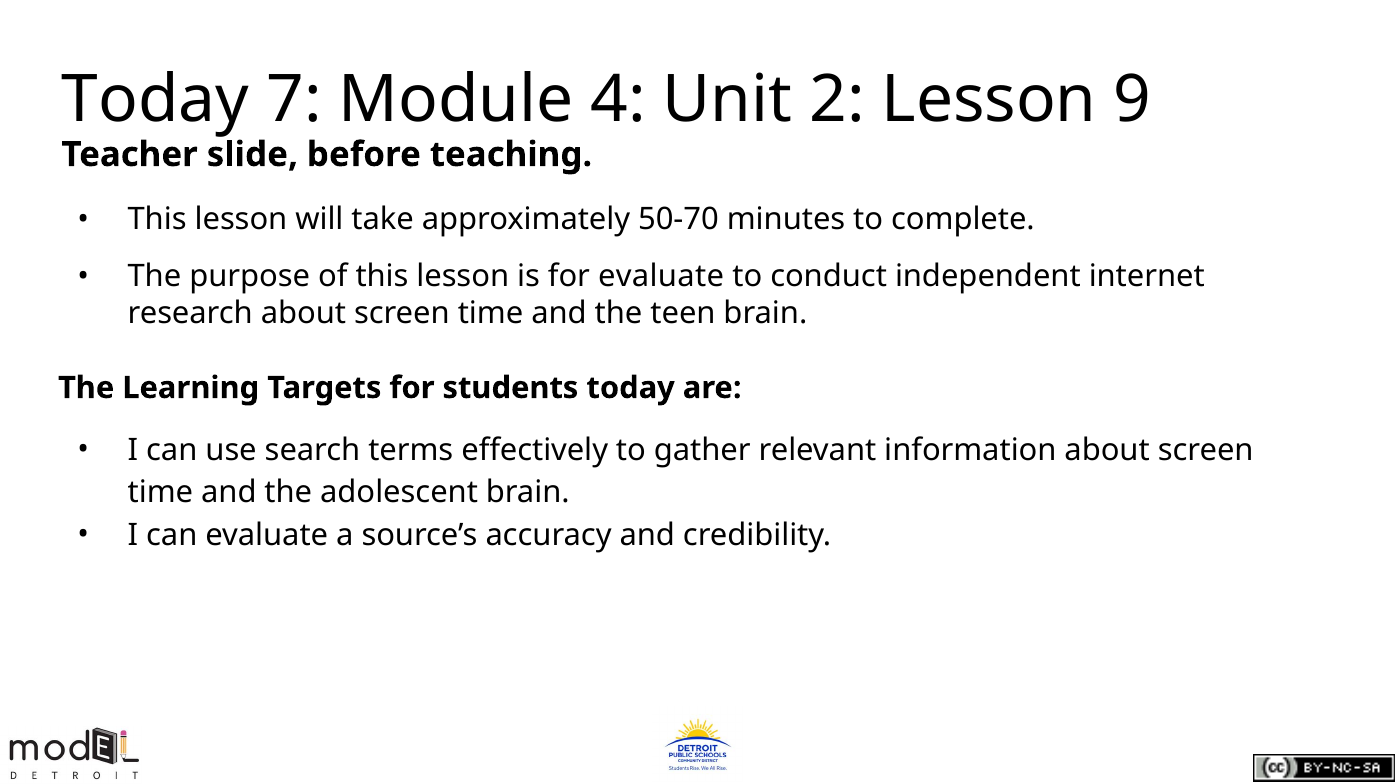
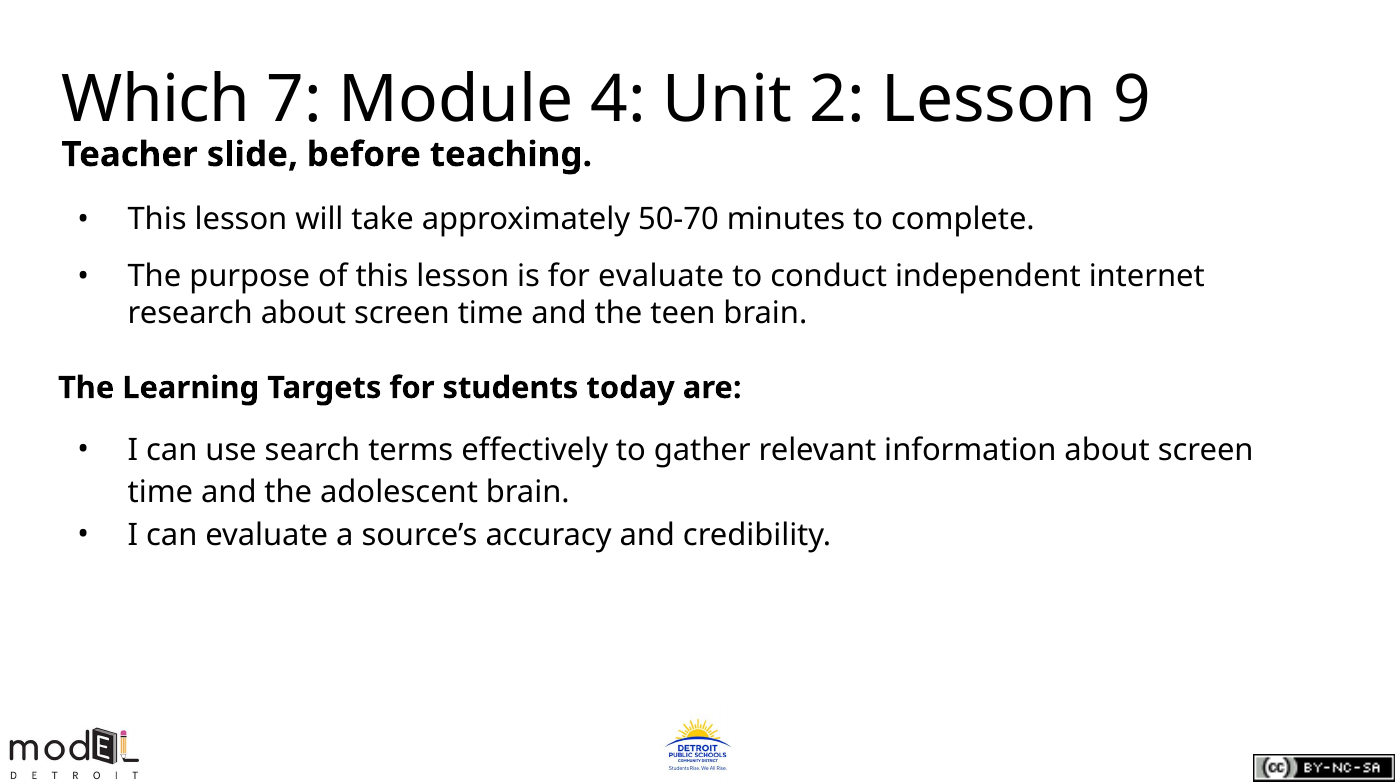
Today at (155, 100): Today -> Which
